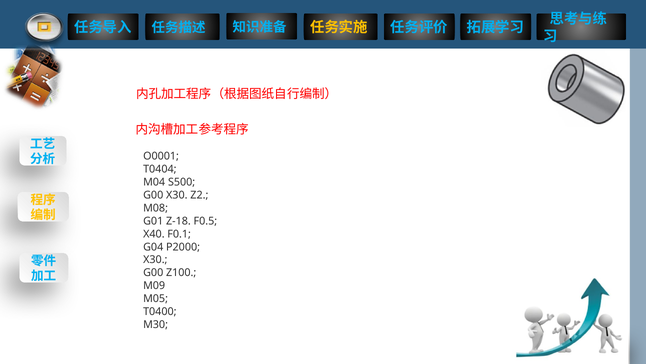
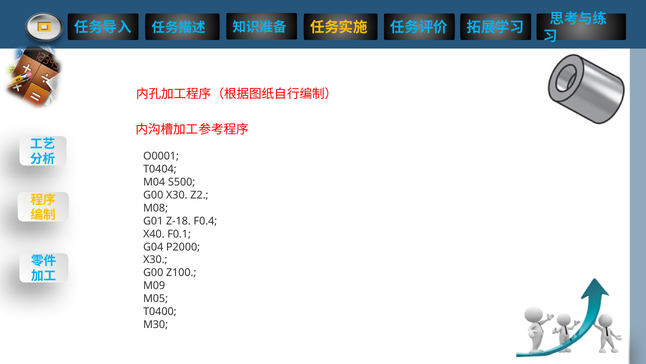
F0.5: F0.5 -> F0.4
